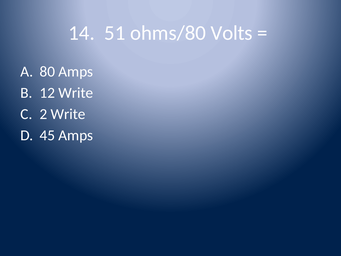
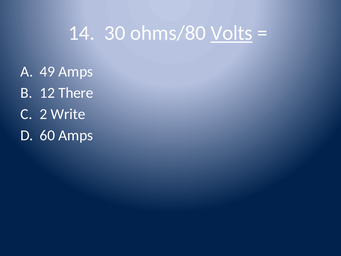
51: 51 -> 30
Volts underline: none -> present
80: 80 -> 49
12 Write: Write -> There
45: 45 -> 60
